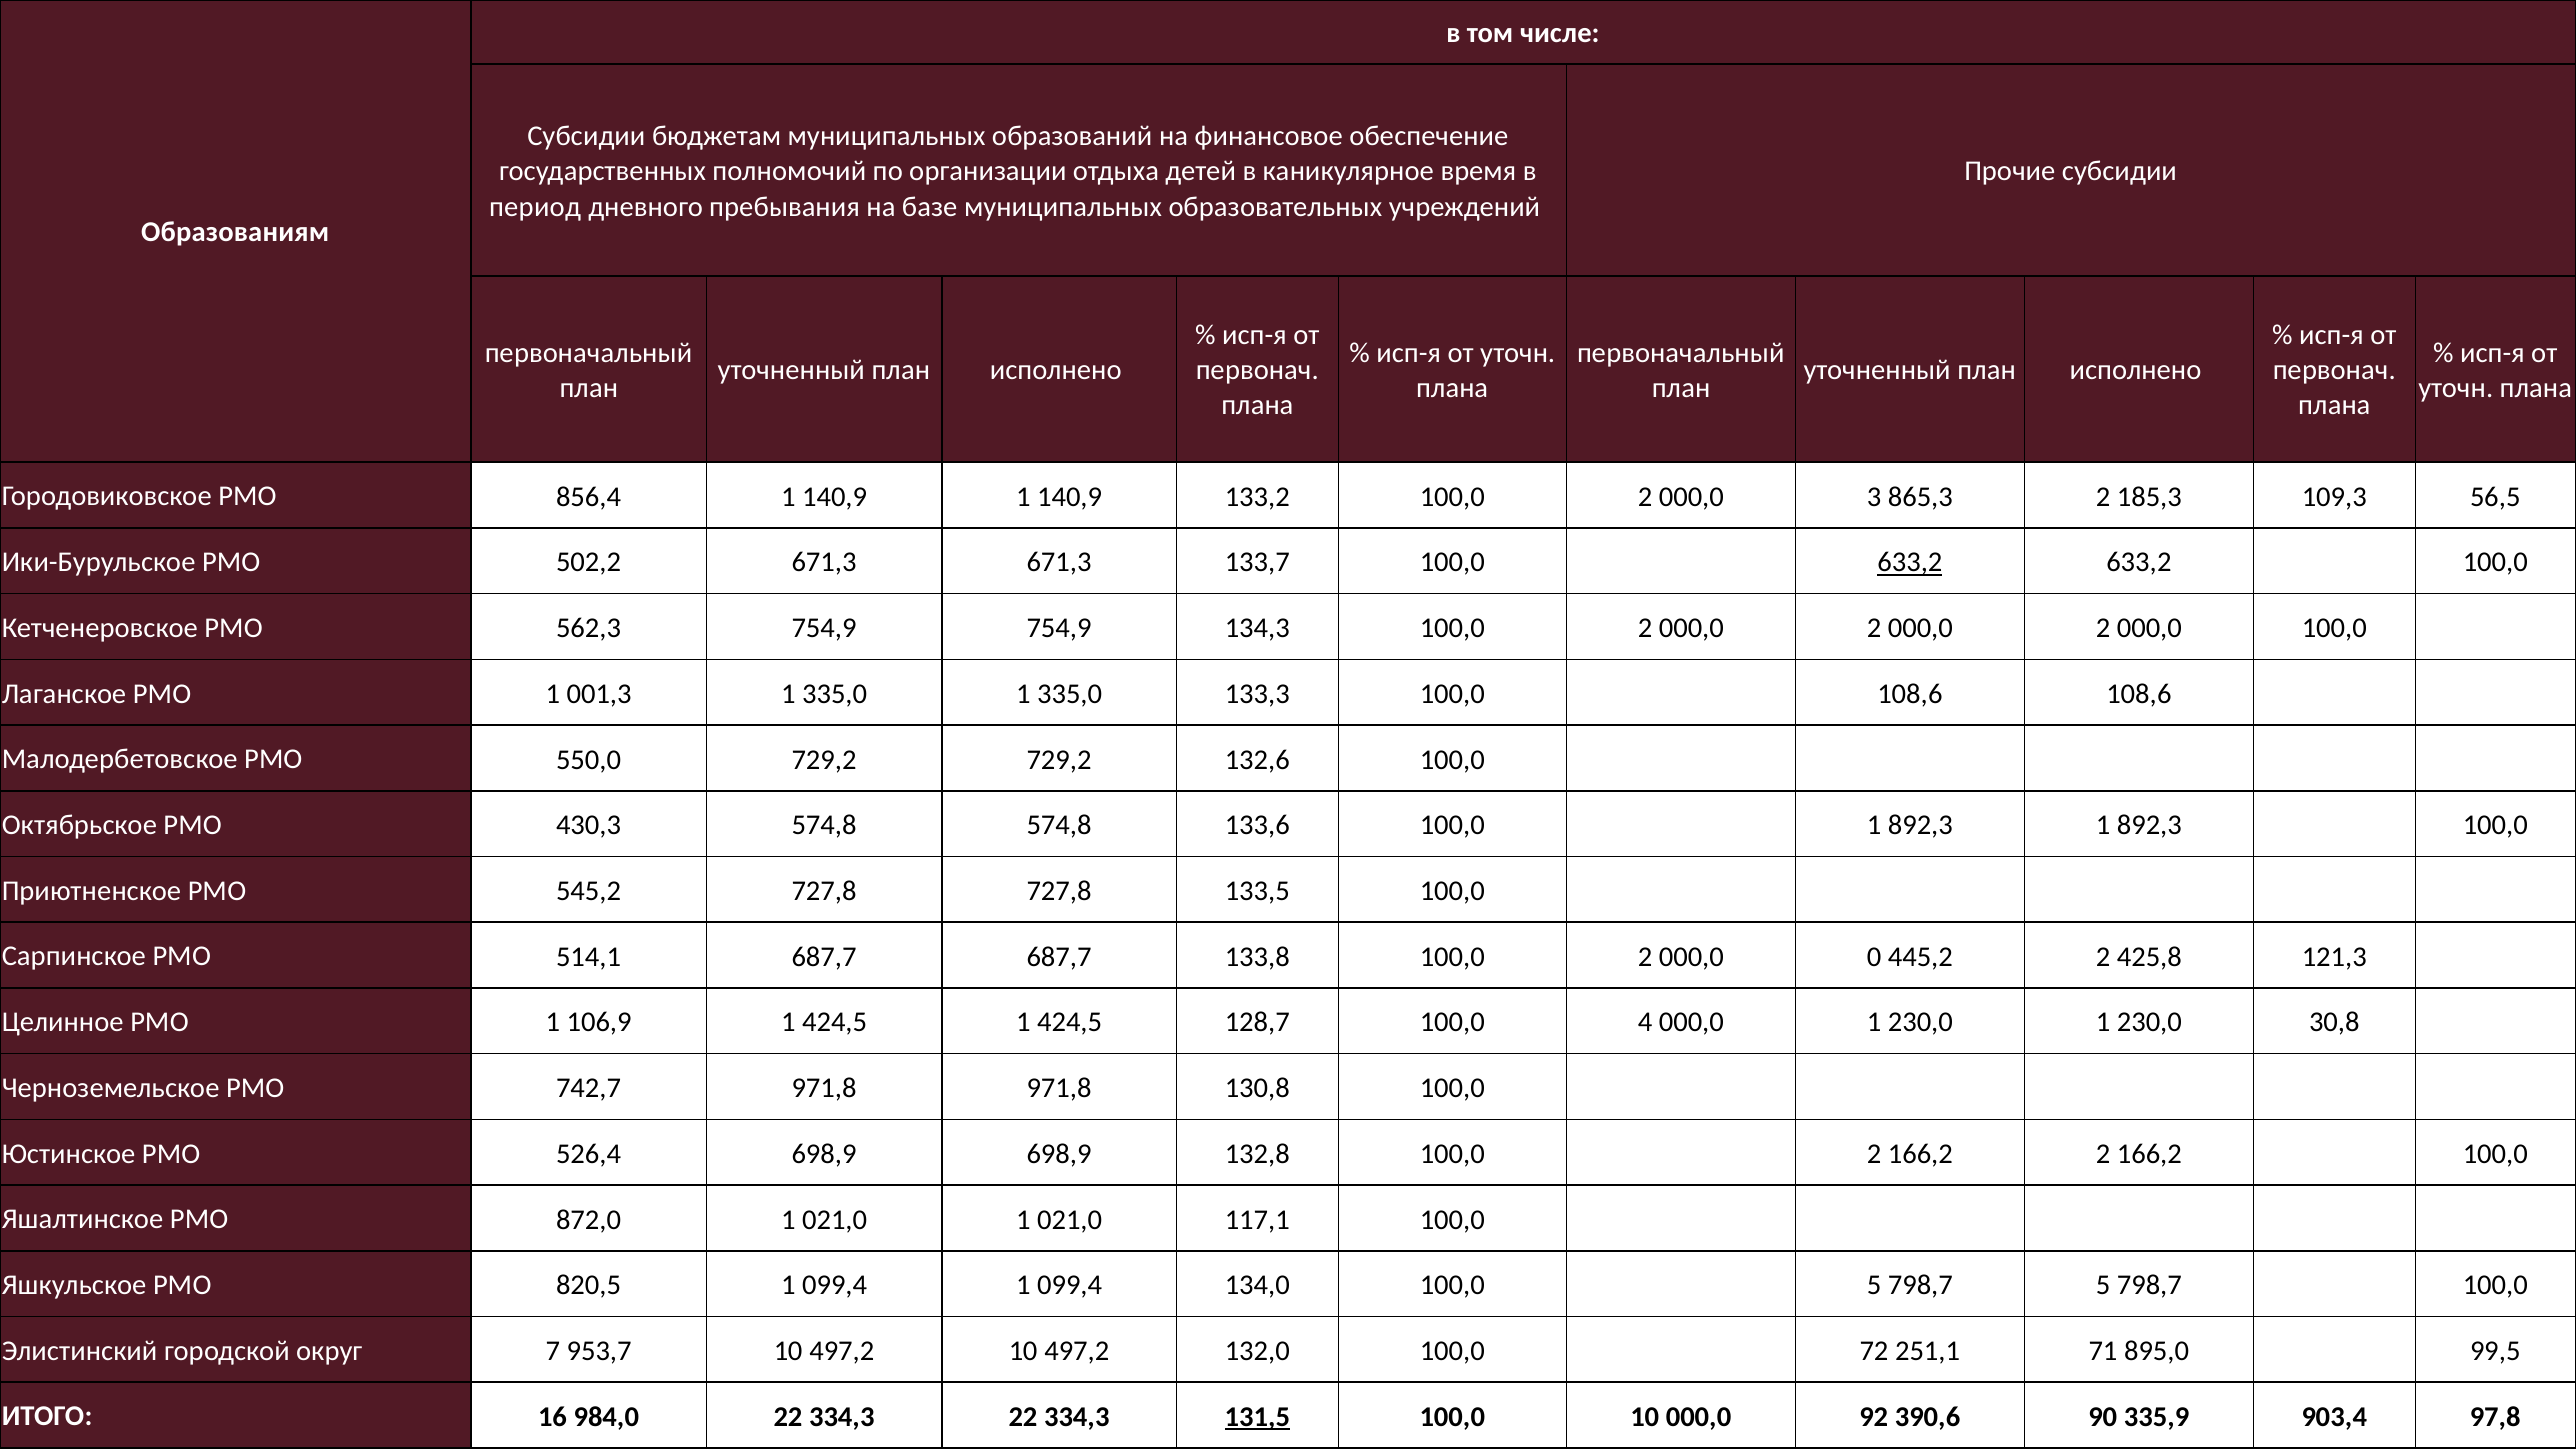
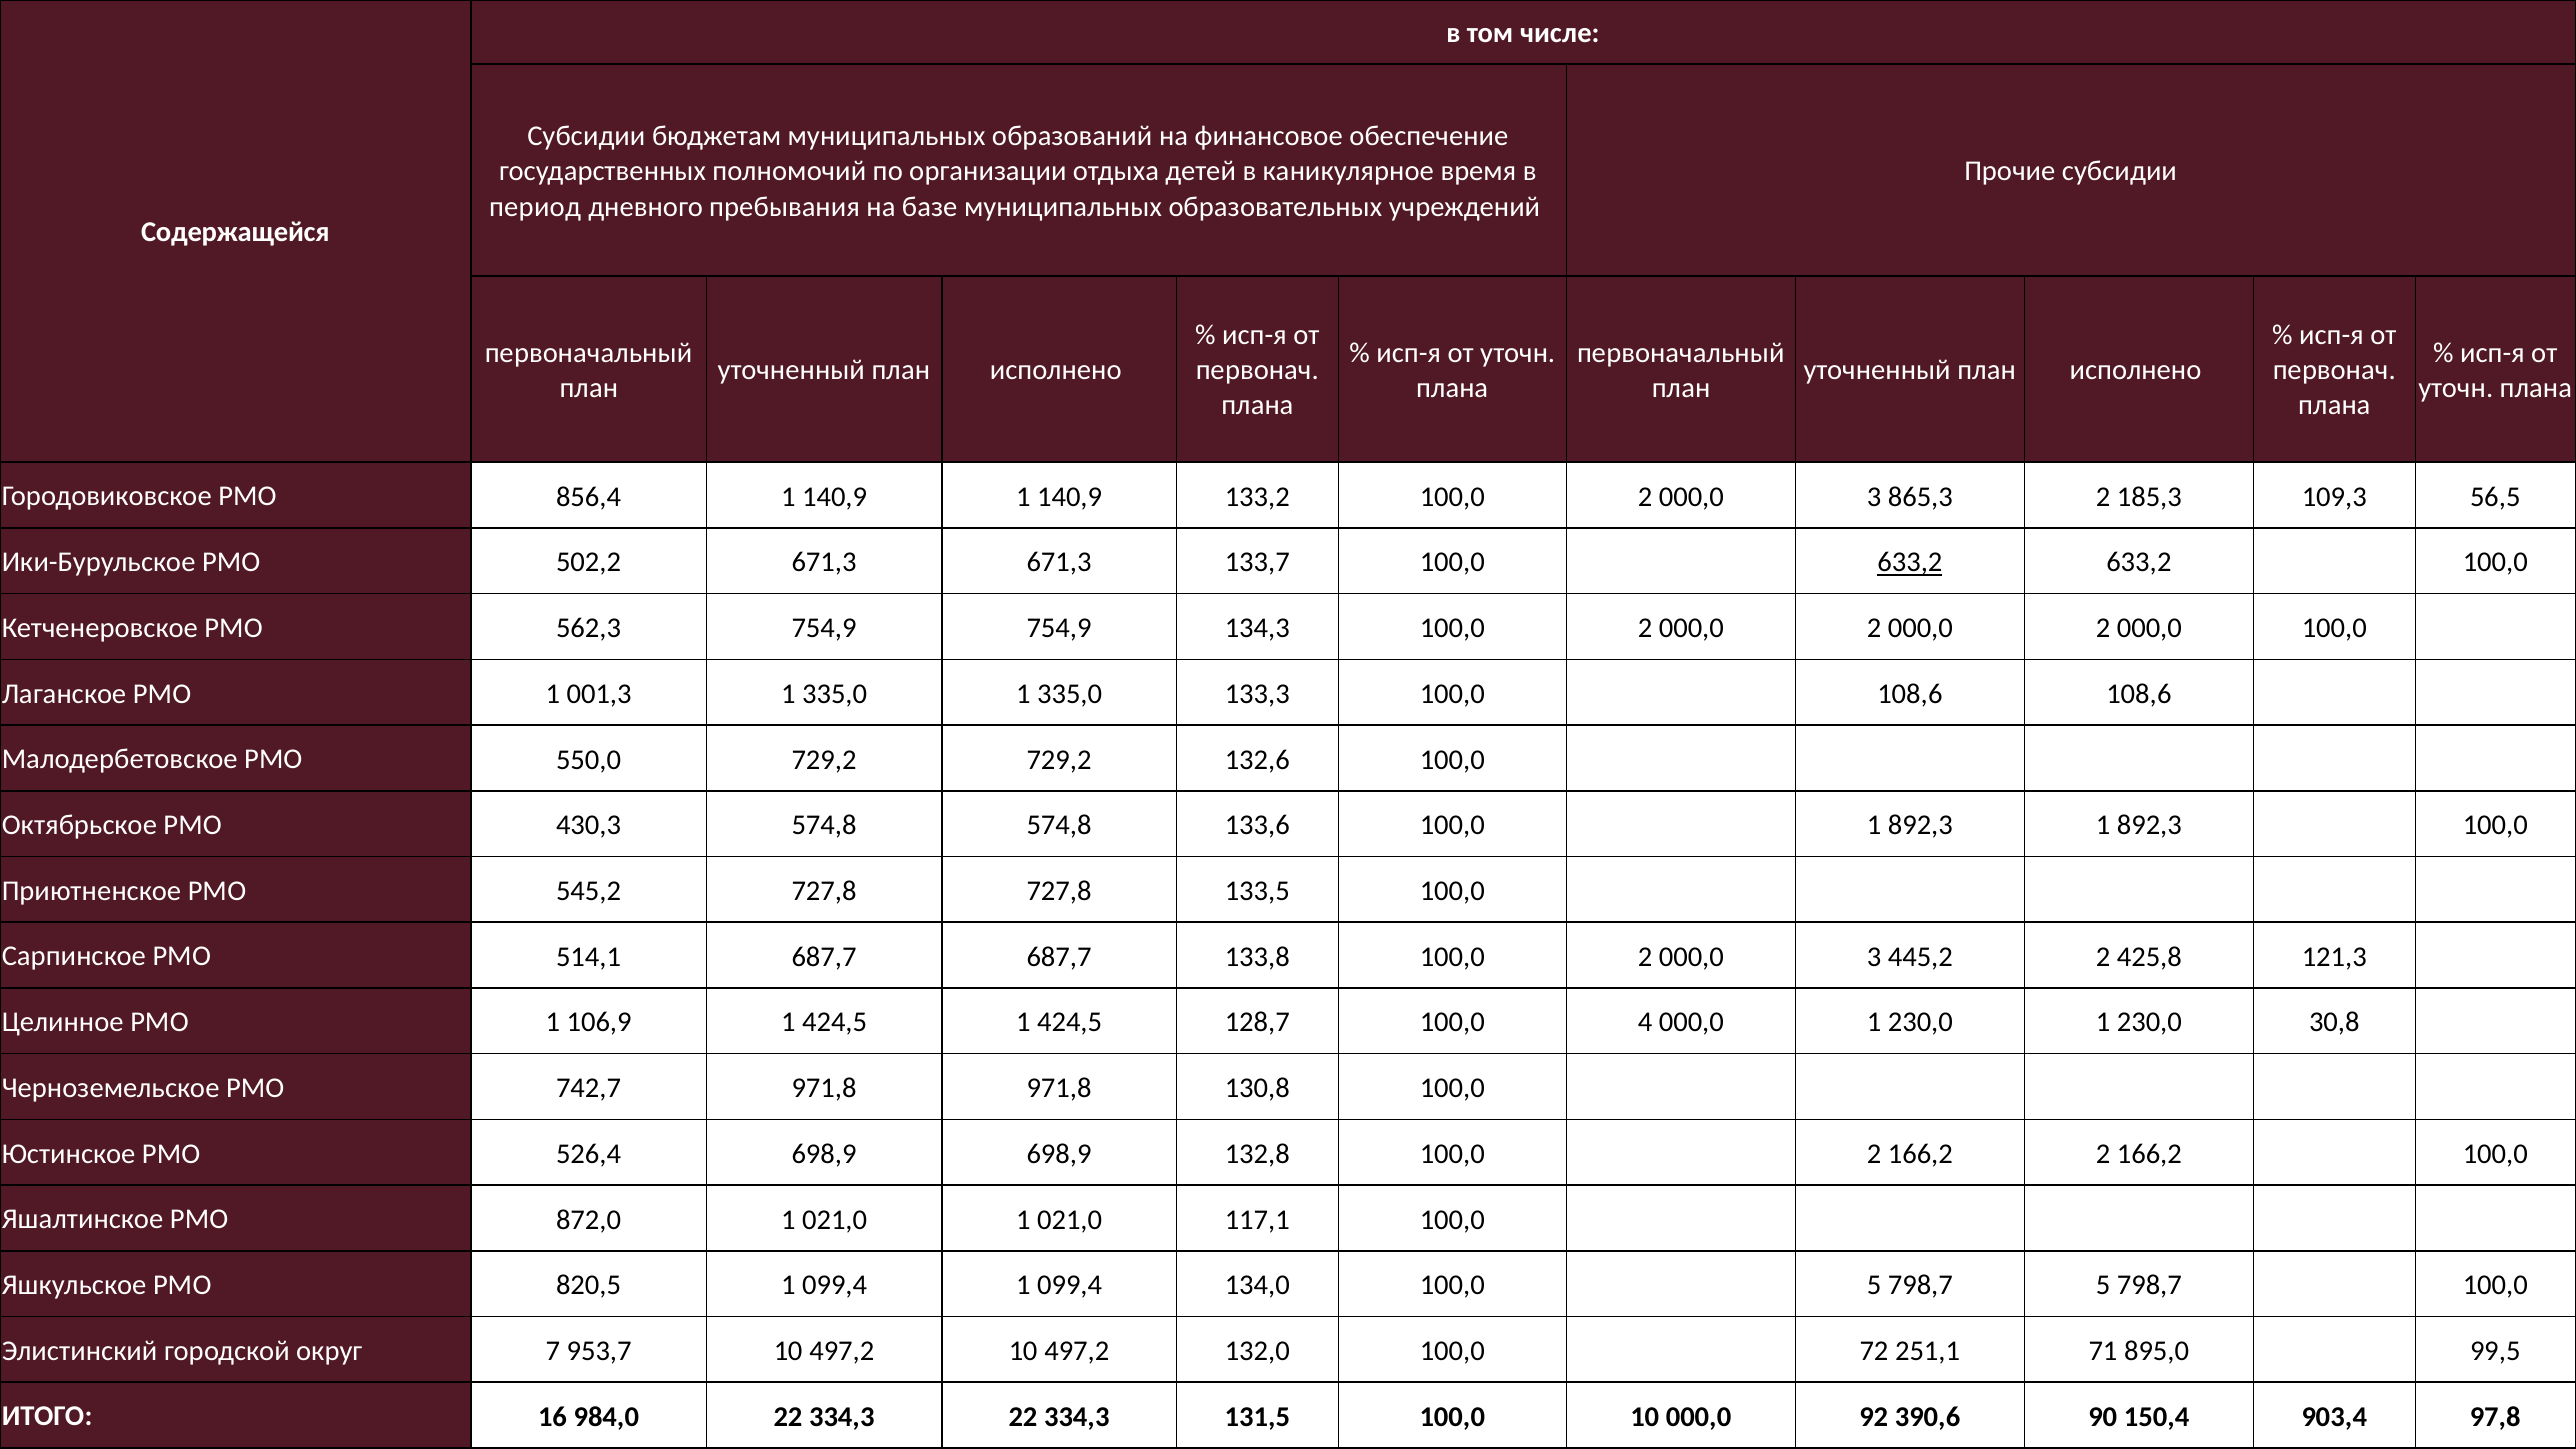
Образованиям: Образованиям -> Содержащейся
0 at (1874, 957): 0 -> 3
131,5 underline: present -> none
335,9: 335,9 -> 150,4
